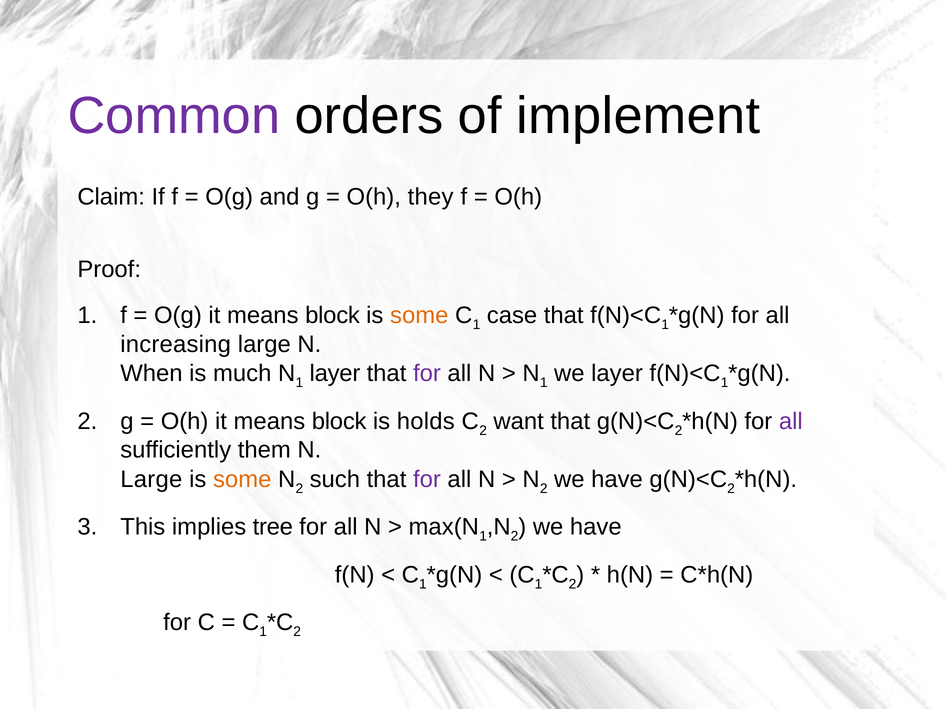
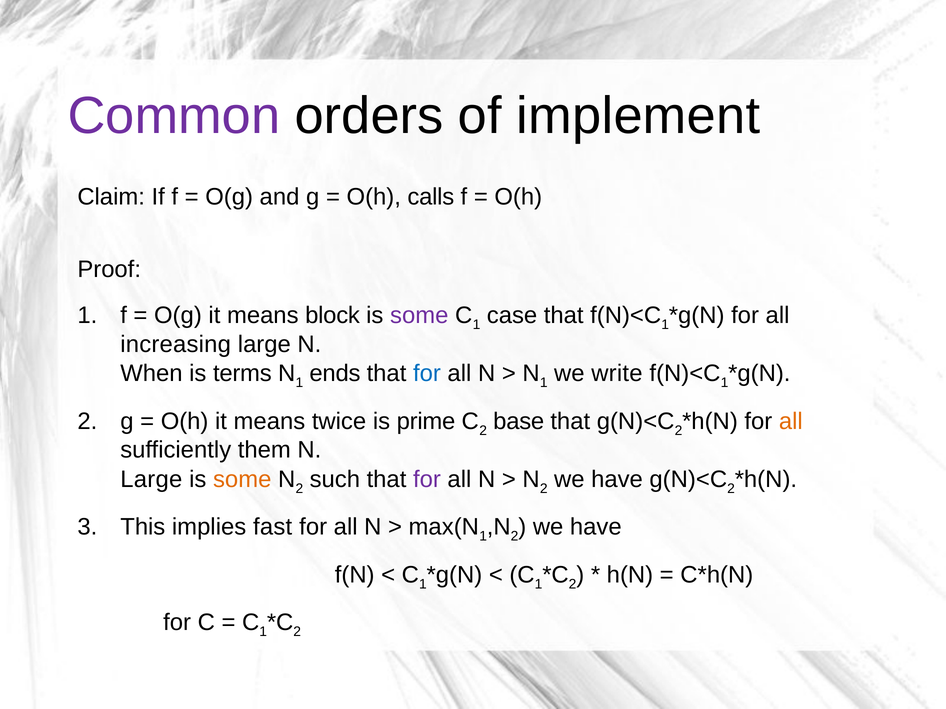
they: they -> calls
some at (419, 316) colour: orange -> purple
much: much -> terms
layer at (335, 374): layer -> ends
for at (427, 374) colour: purple -> blue
we layer: layer -> write
O(h it means block: block -> twice
holds: holds -> prime
want: want -> base
all at (791, 421) colour: purple -> orange
tree: tree -> fast
